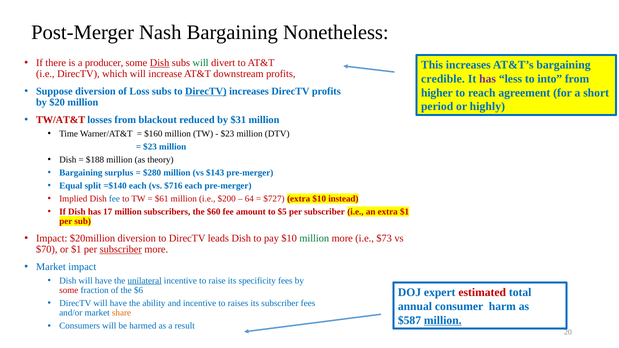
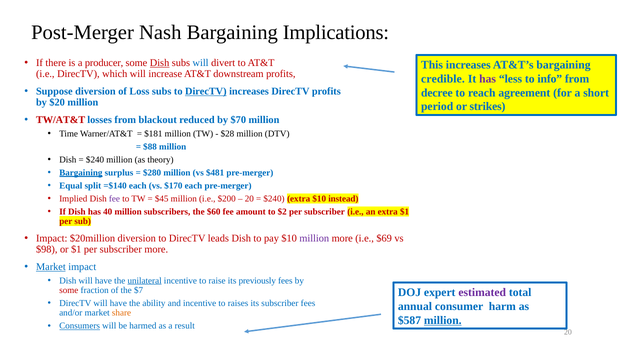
Nonetheless: Nonetheless -> Implications
will at (201, 63) colour: green -> blue
into: into -> info
higher: higher -> decree
highly: highly -> strikes
$31: $31 -> $70
$160: $160 -> $181
$23 at (227, 134): $23 -> $28
$23 at (150, 147): $23 -> $88
$188 at (95, 160): $188 -> $240
Bargaining at (81, 173) underline: none -> present
$143: $143 -> $481
$716: $716 -> $170
fee at (114, 199) colour: blue -> purple
$61: $61 -> $45
64 at (249, 199): 64 -> 20
$727 at (274, 199): $727 -> $240
17: 17 -> 40
$5: $5 -> $2
million at (314, 238) colour: green -> purple
$73: $73 -> $69
$70: $70 -> $98
subscriber at (121, 249) underline: present -> none
Market at (51, 267) underline: none -> present
specificity: specificity -> previously
$6: $6 -> $7
estimated colour: red -> purple
Consumers underline: none -> present
